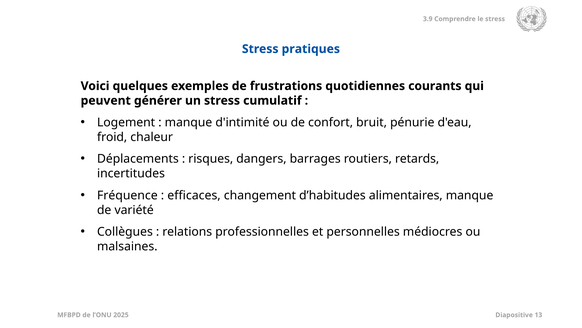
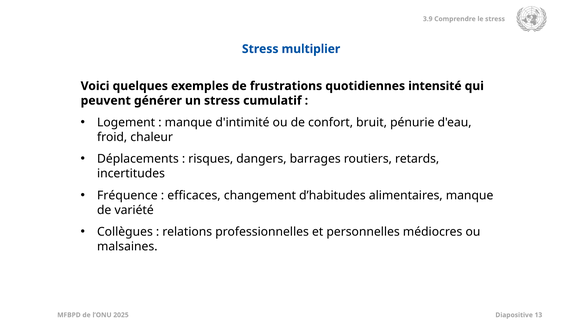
pratiques: pratiques -> multiplier
courants: courants -> intensité
